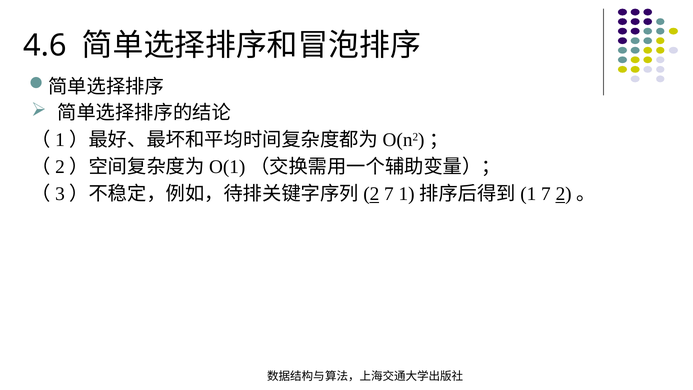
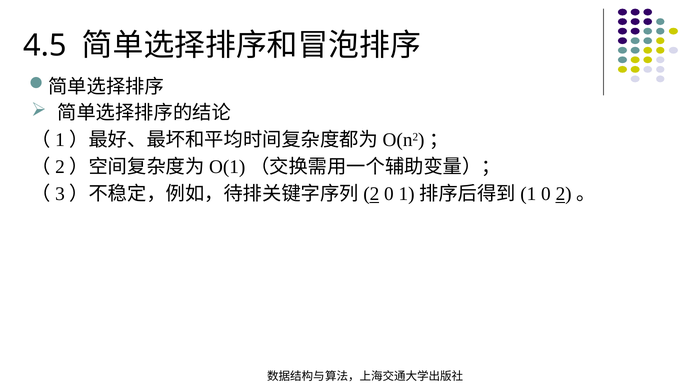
4.6: 4.6 -> 4.5
7 at (389, 194): 7 -> 0
7 at (546, 194): 7 -> 0
